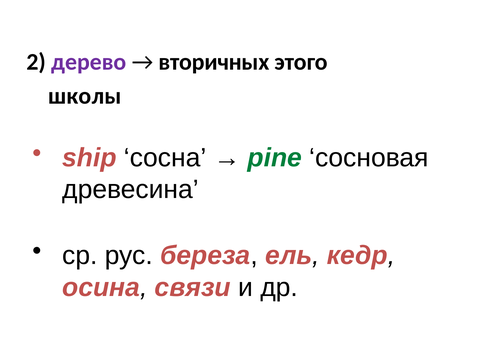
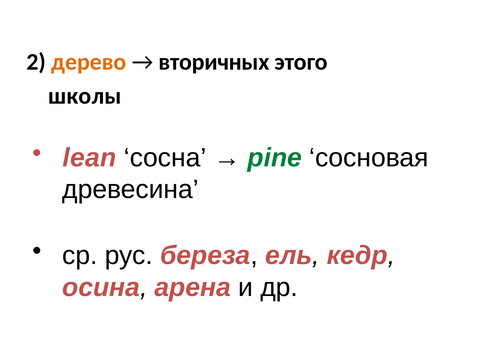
дерево colour: purple -> orange
ship: ship -> lean
связи: связи -> арена
